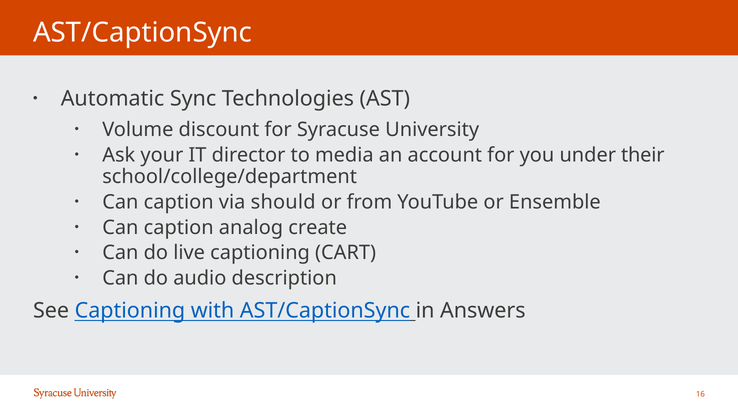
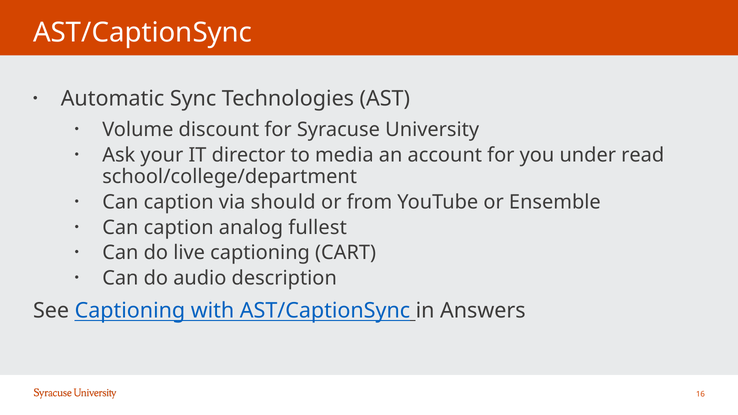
their: their -> read
create: create -> fullest
